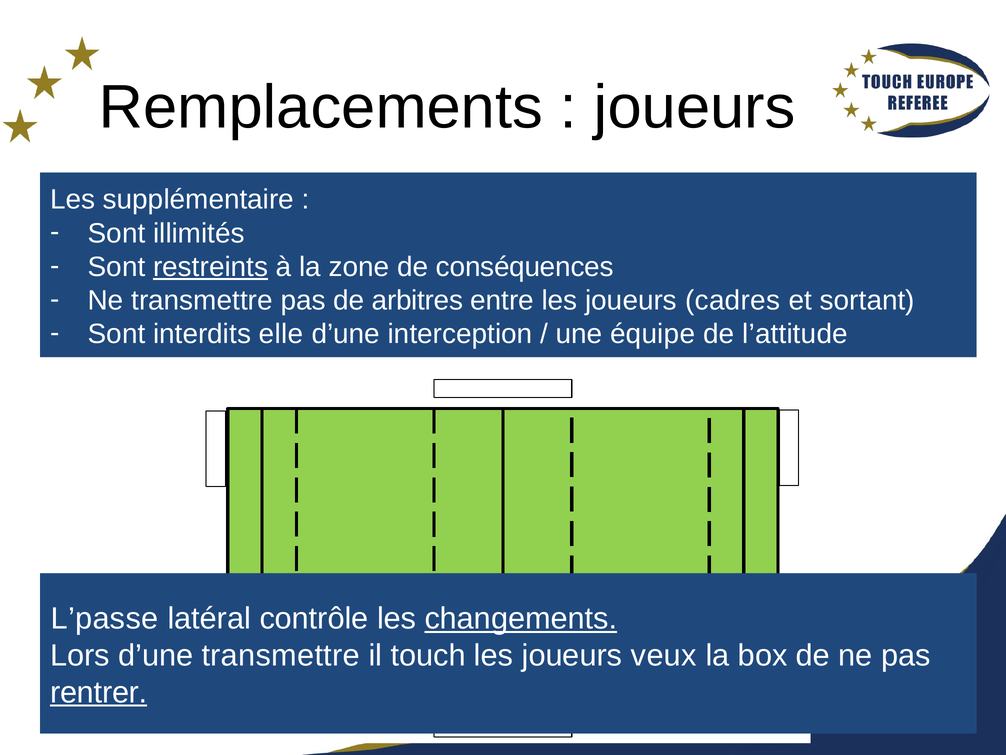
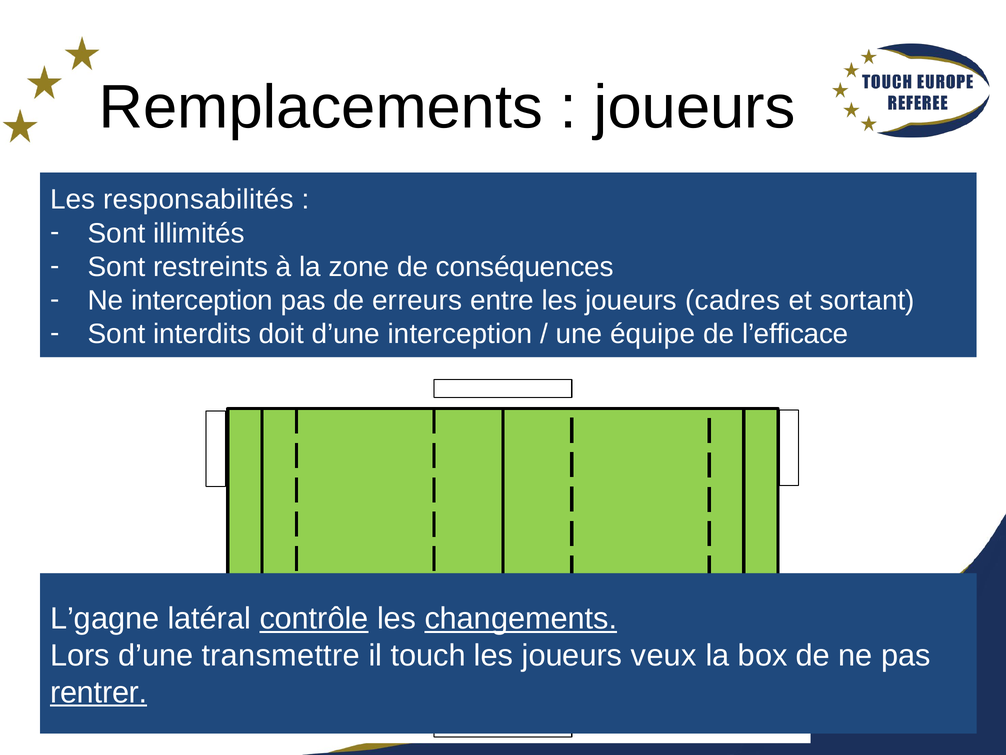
supplémentaire: supplémentaire -> responsabilités
restreints underline: present -> none
Ne transmettre: transmettre -> interception
arbitres: arbitres -> erreurs
elle: elle -> doit
l’attitude: l’attitude -> l’efficace
L’passe: L’passe -> L’gagne
contrôle underline: none -> present
